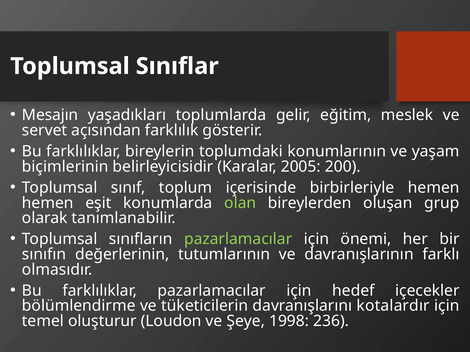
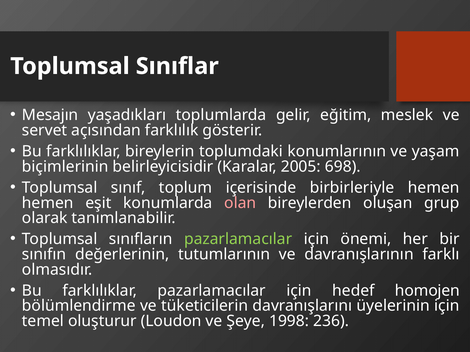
200: 200 -> 698
olan colour: light green -> pink
içecekler: içecekler -> homojen
kotalardır: kotalardır -> üyelerinin
